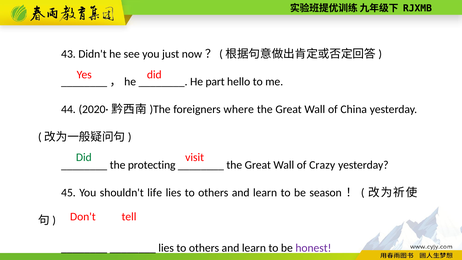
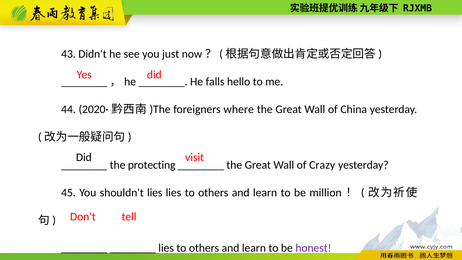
part: part -> falls
Did at (84, 157) colour: green -> black
shouldn't life: life -> lies
season: season -> million
